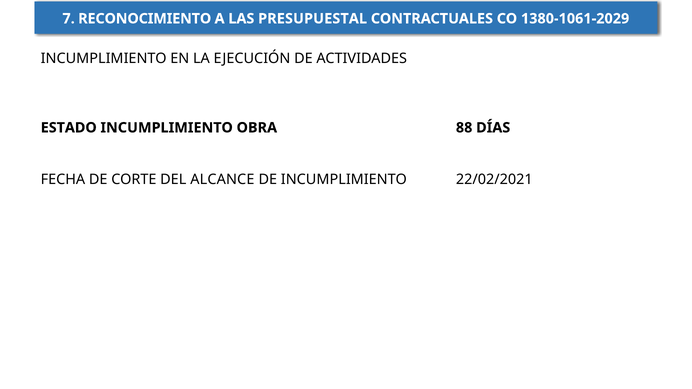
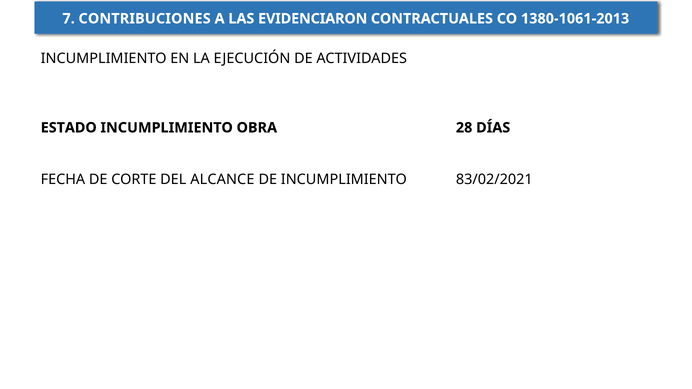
RECONOCIMIENTO: RECONOCIMIENTO -> CONTRIBUCIONES
PRESUPUESTAL: PRESUPUESTAL -> EVIDENCIARON
1380-1061-2029: 1380-1061-2029 -> 1380-1061-2013
88: 88 -> 28
22/02/2021: 22/02/2021 -> 83/02/2021
